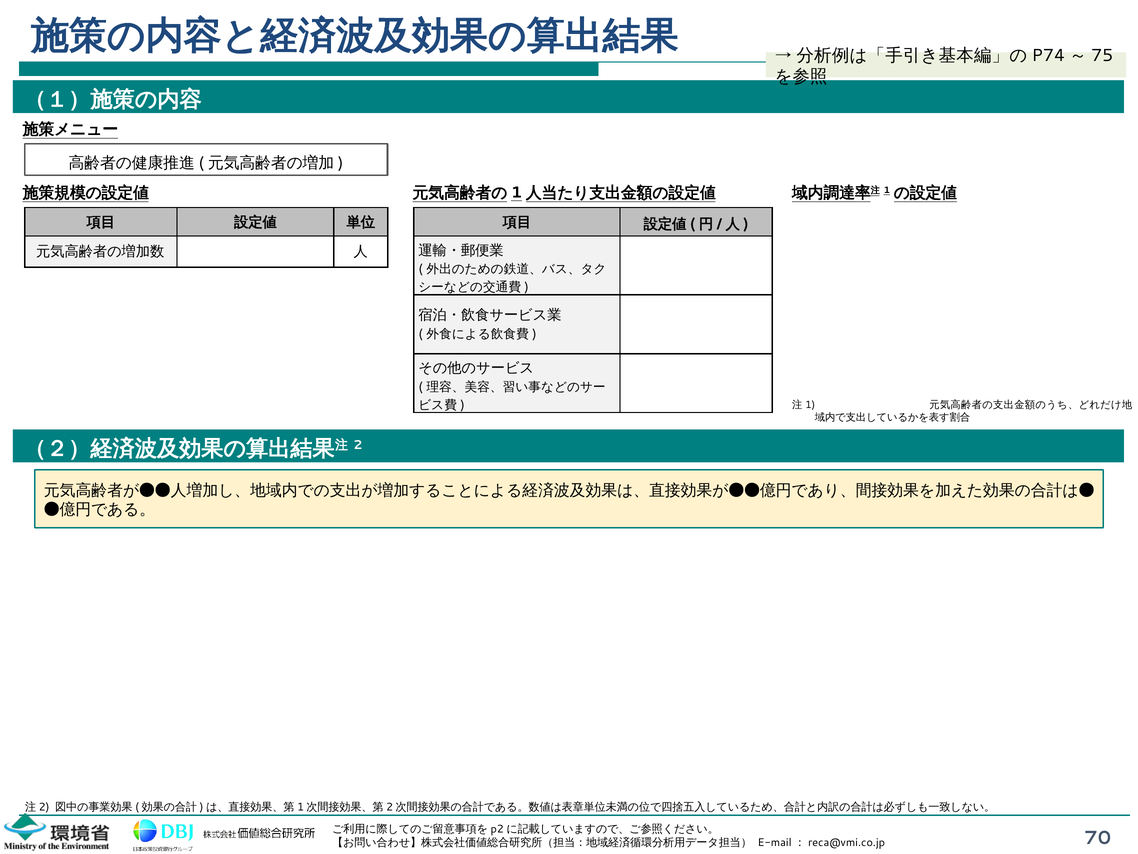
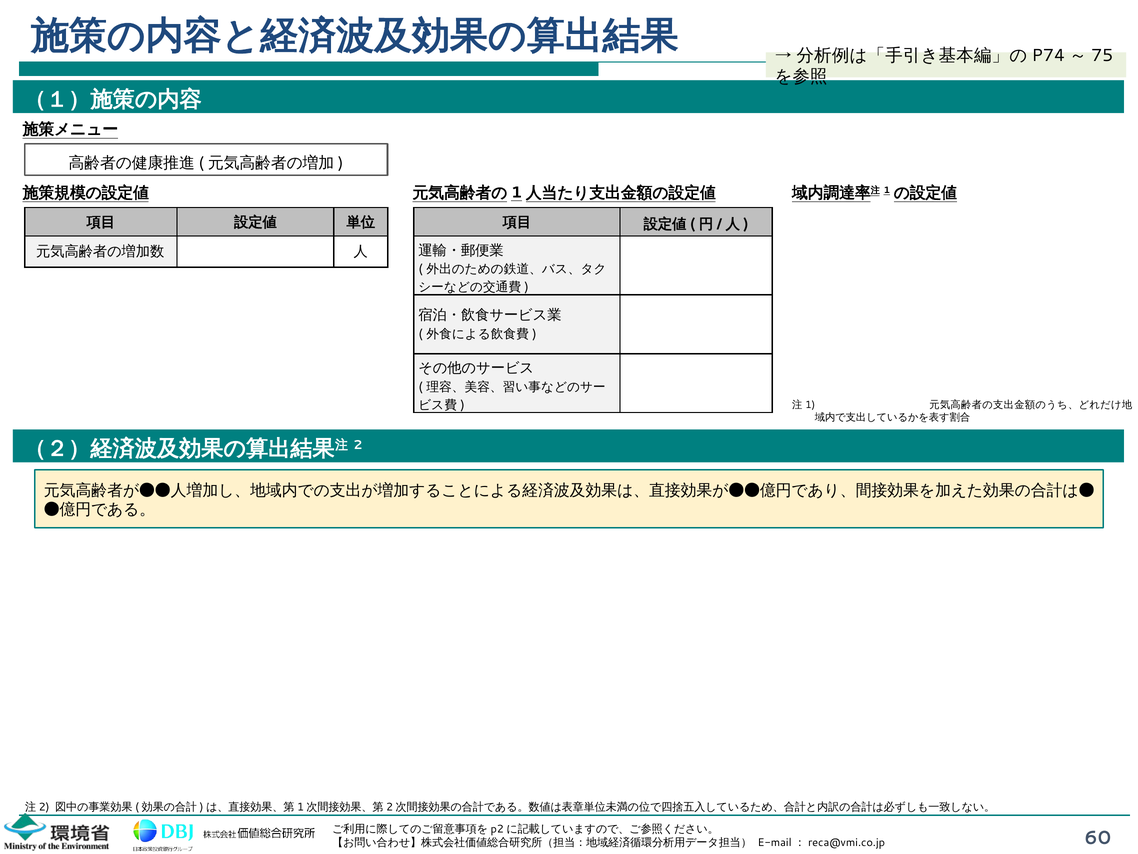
70: 70 -> 60
